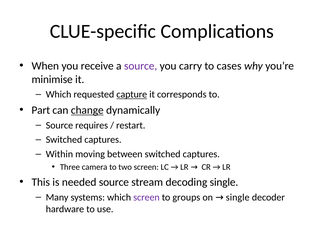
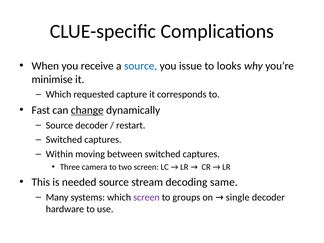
source at (141, 66) colour: purple -> blue
carry: carry -> issue
cases: cases -> looks
capture underline: present -> none
Part: Part -> Fast
Source requires: requires -> decoder
decoding single: single -> same
